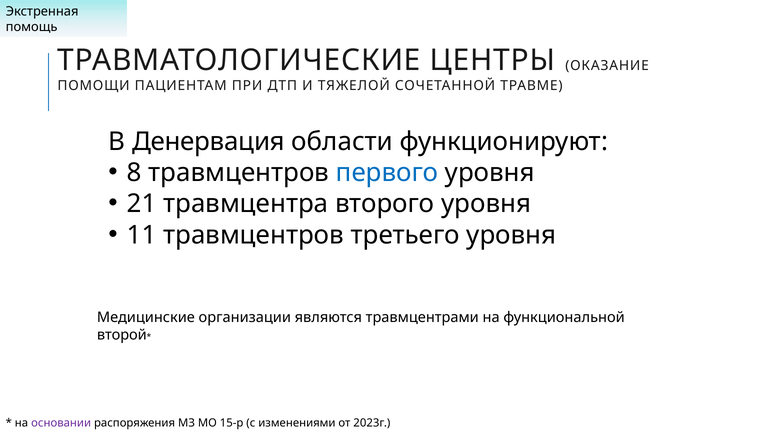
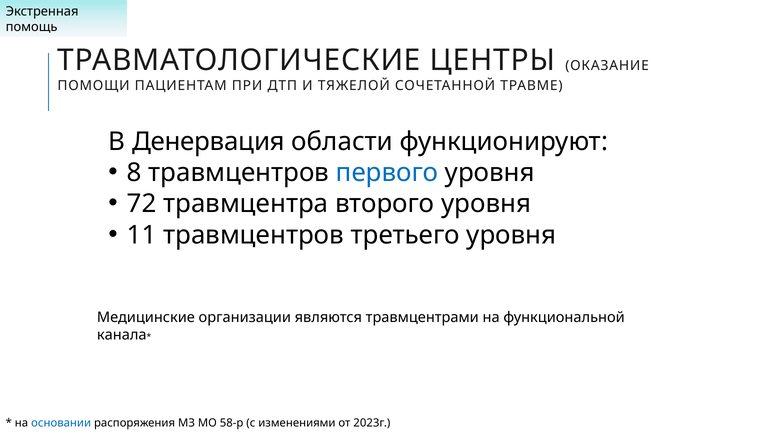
21: 21 -> 72
второй: второй -> канала
основании colour: purple -> blue
15-р: 15-р -> 58-р
